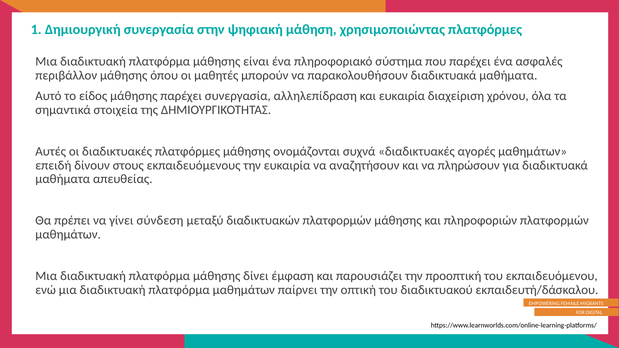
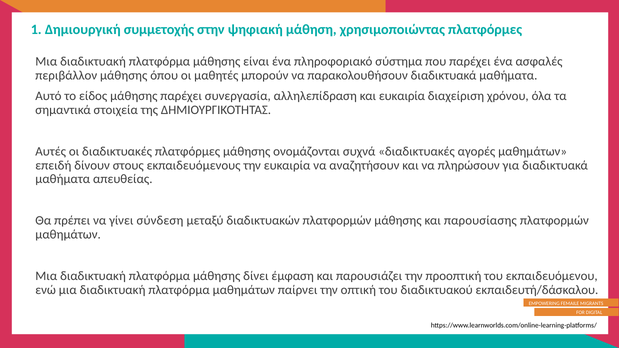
Δημιουργική συνεργασία: συνεργασία -> συμμετοχής
πληροφοριών: πληροφοριών -> παρουσίασης
